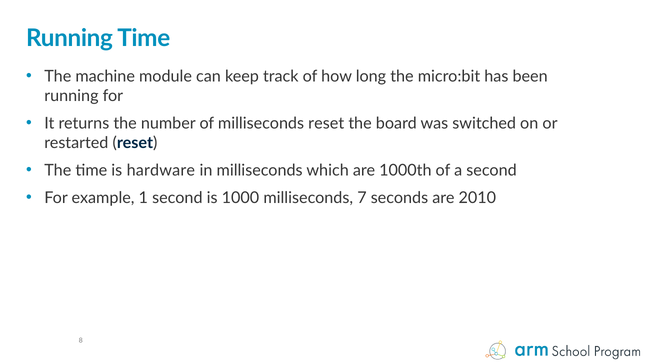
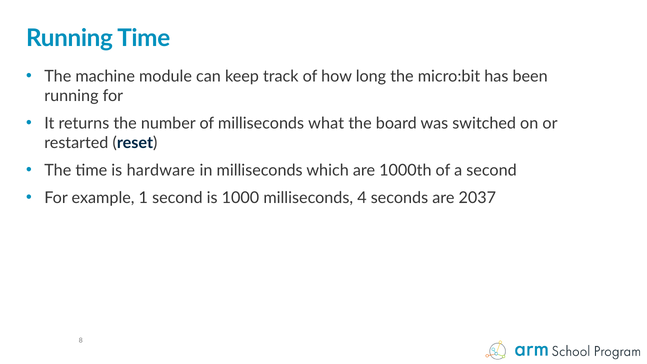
milliseconds reset: reset -> what
7: 7 -> 4
2010: 2010 -> 2037
